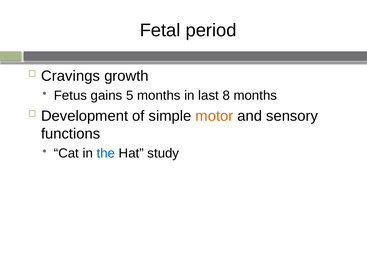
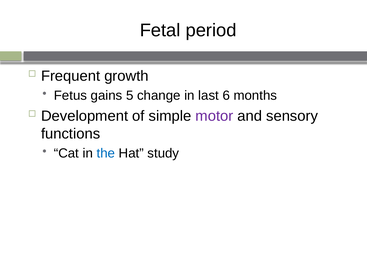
Cravings: Cravings -> Frequent
5 months: months -> change
8: 8 -> 6
motor colour: orange -> purple
